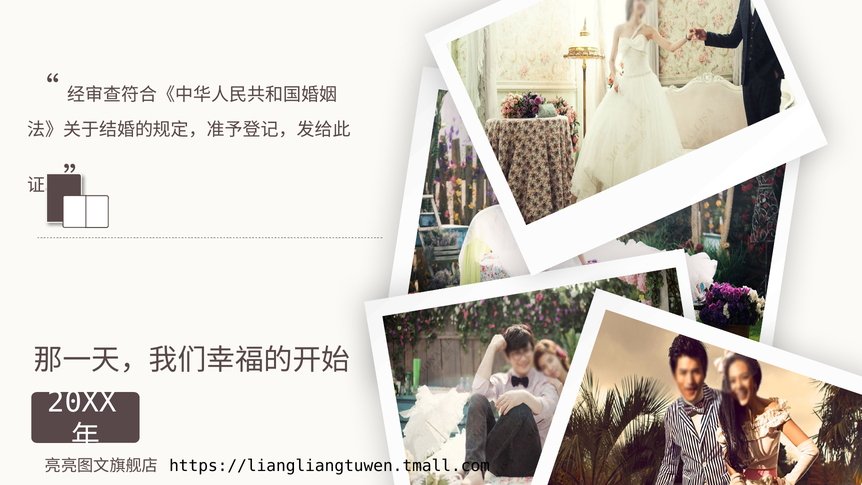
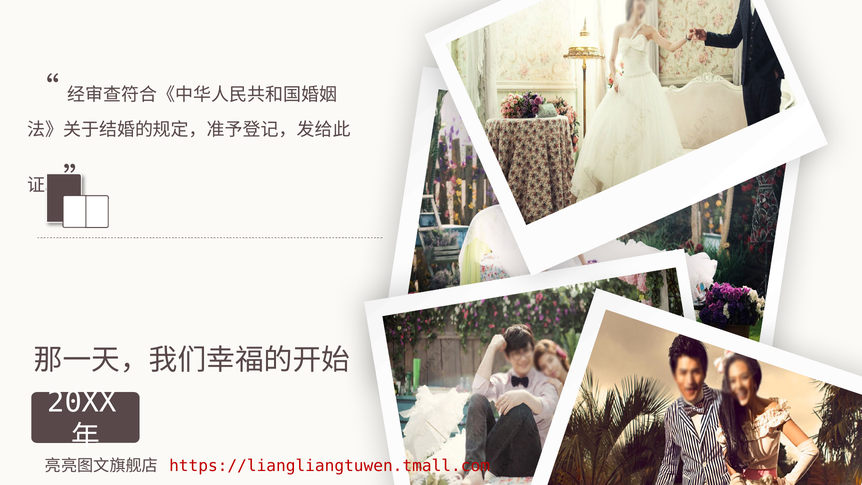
https://liangliangtuwen.tmall.com colour: black -> red
